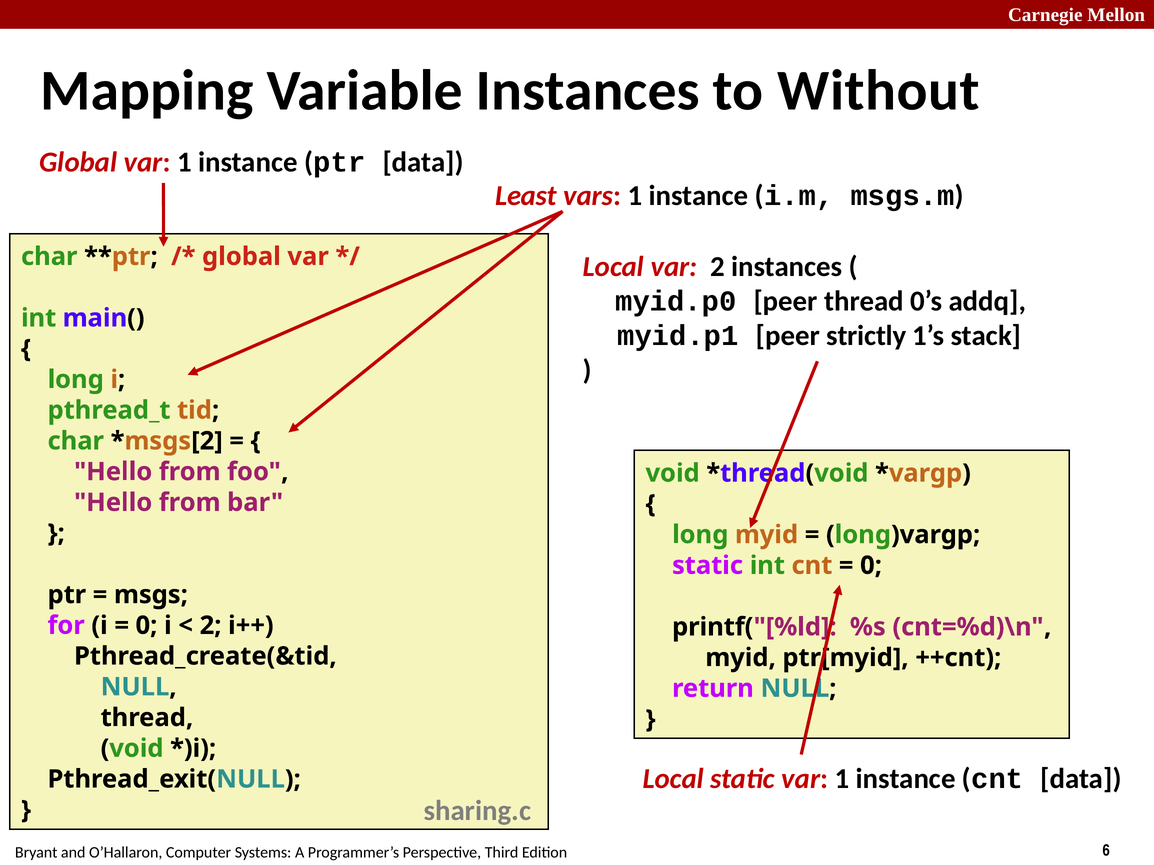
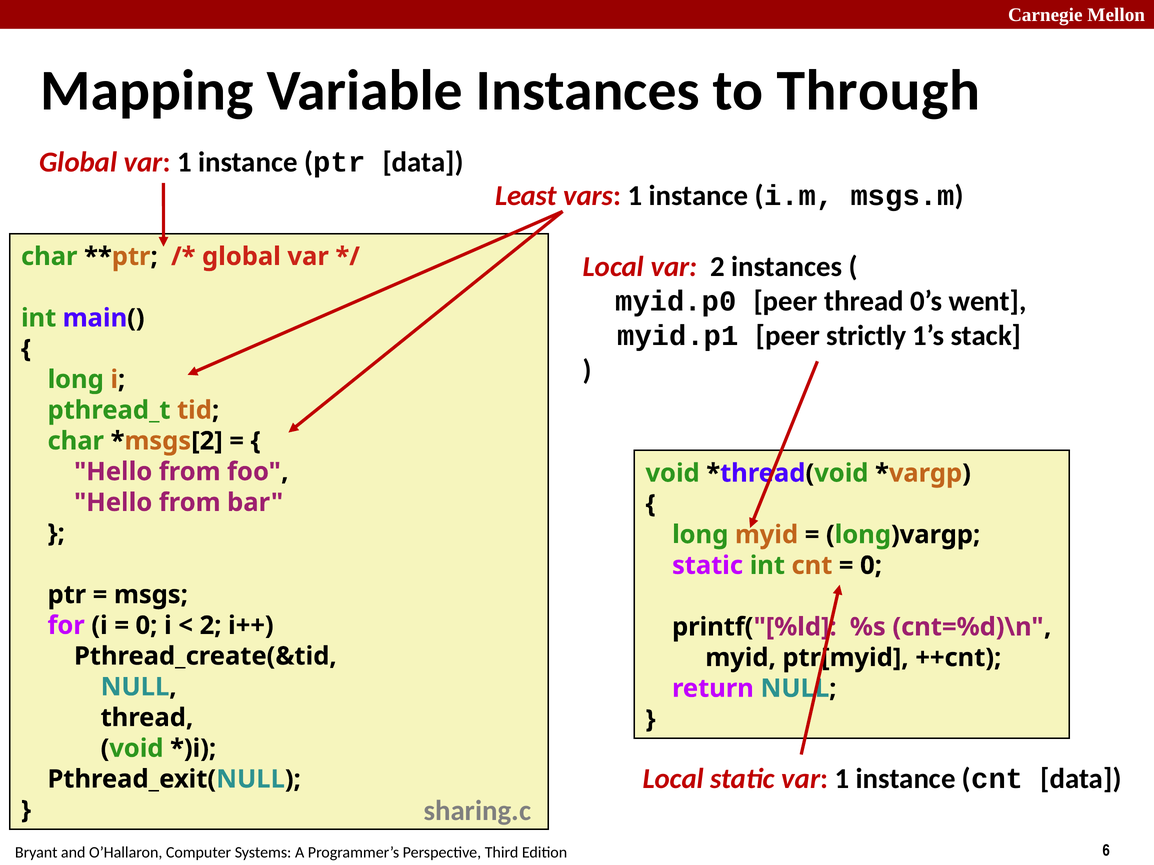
Without: Without -> Through
addq: addq -> went
